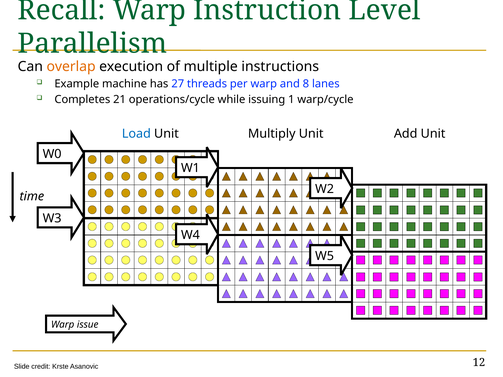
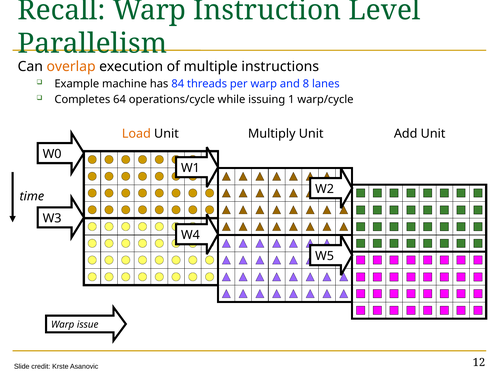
27: 27 -> 84
21: 21 -> 64
Load colour: blue -> orange
